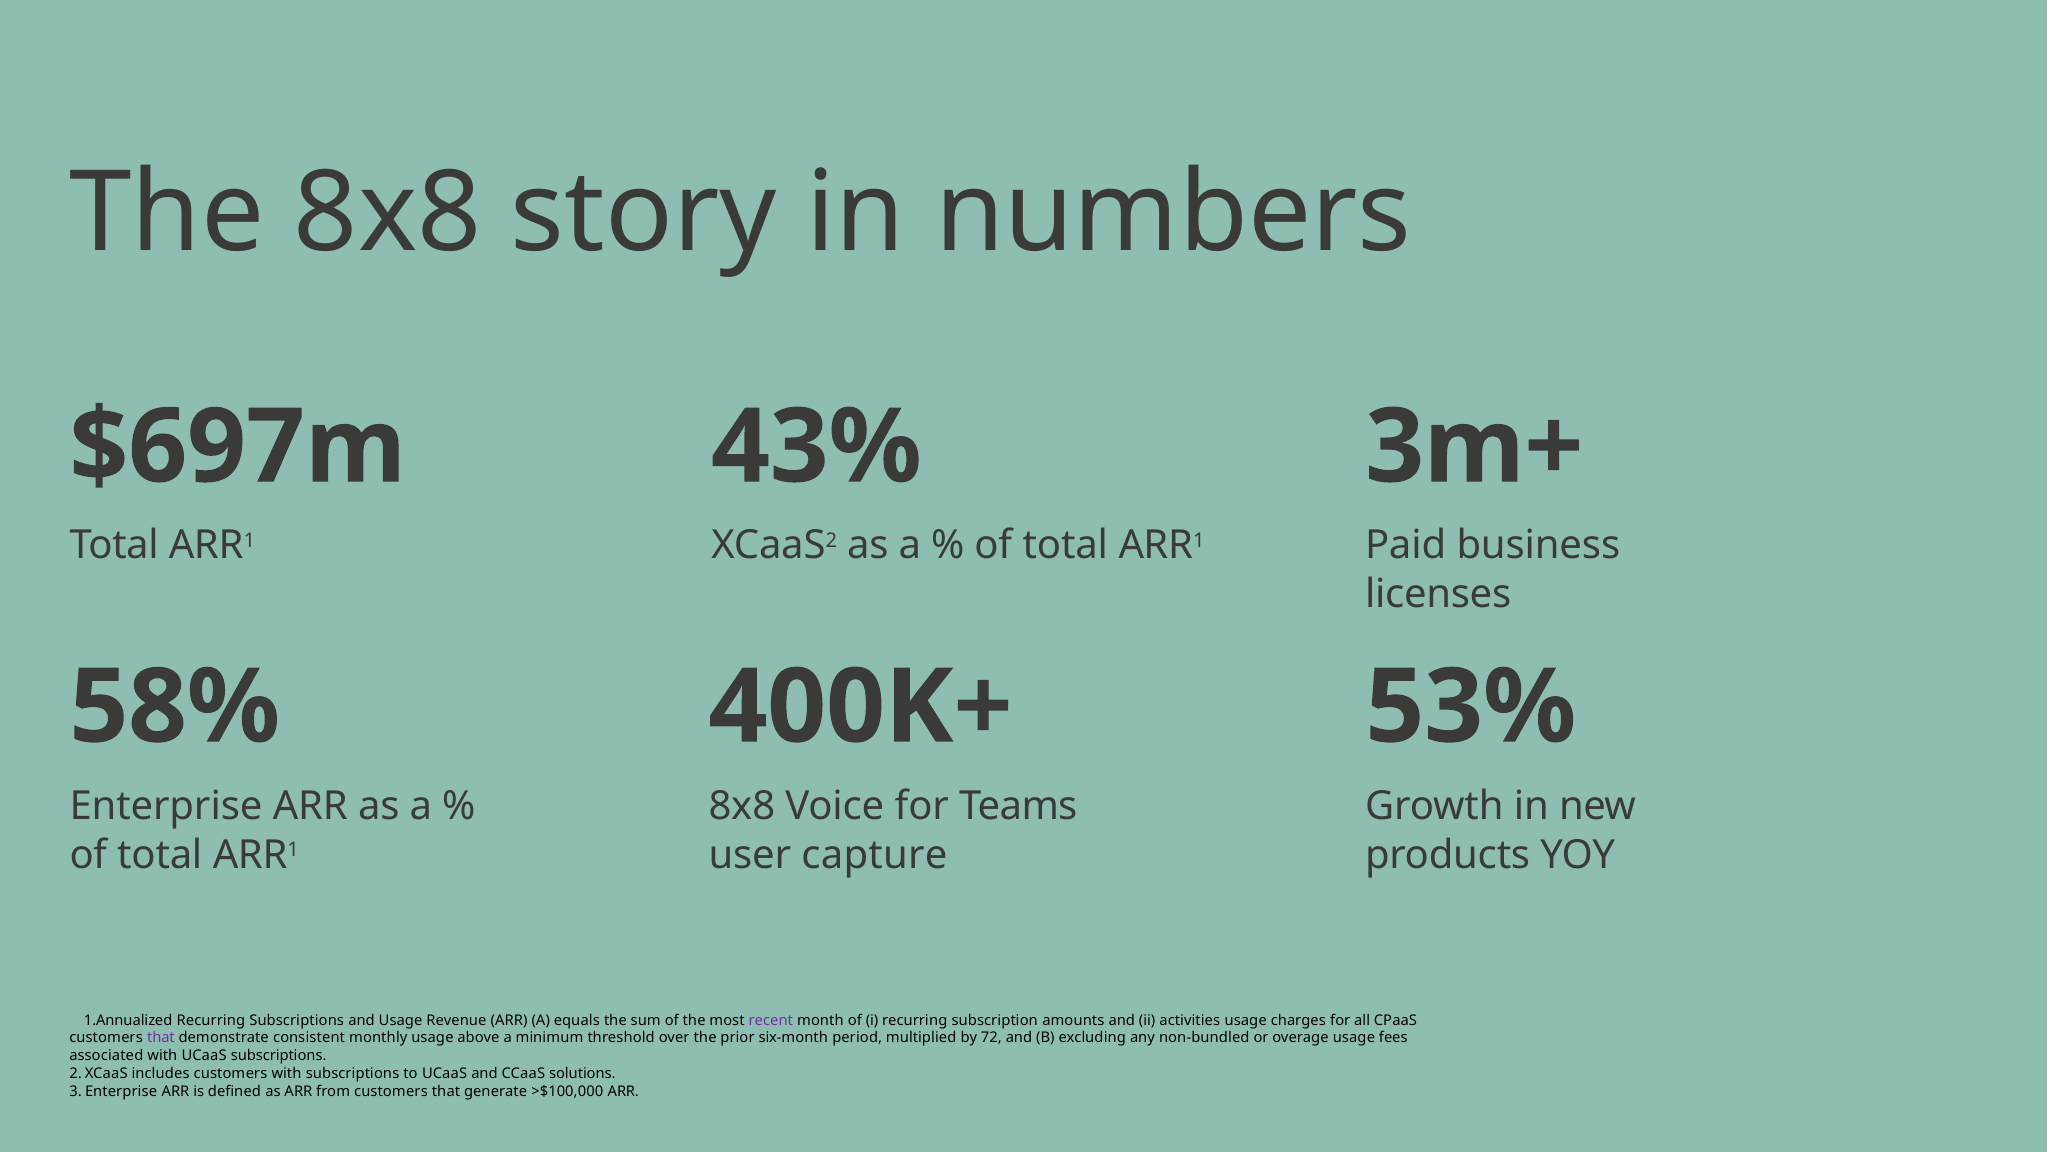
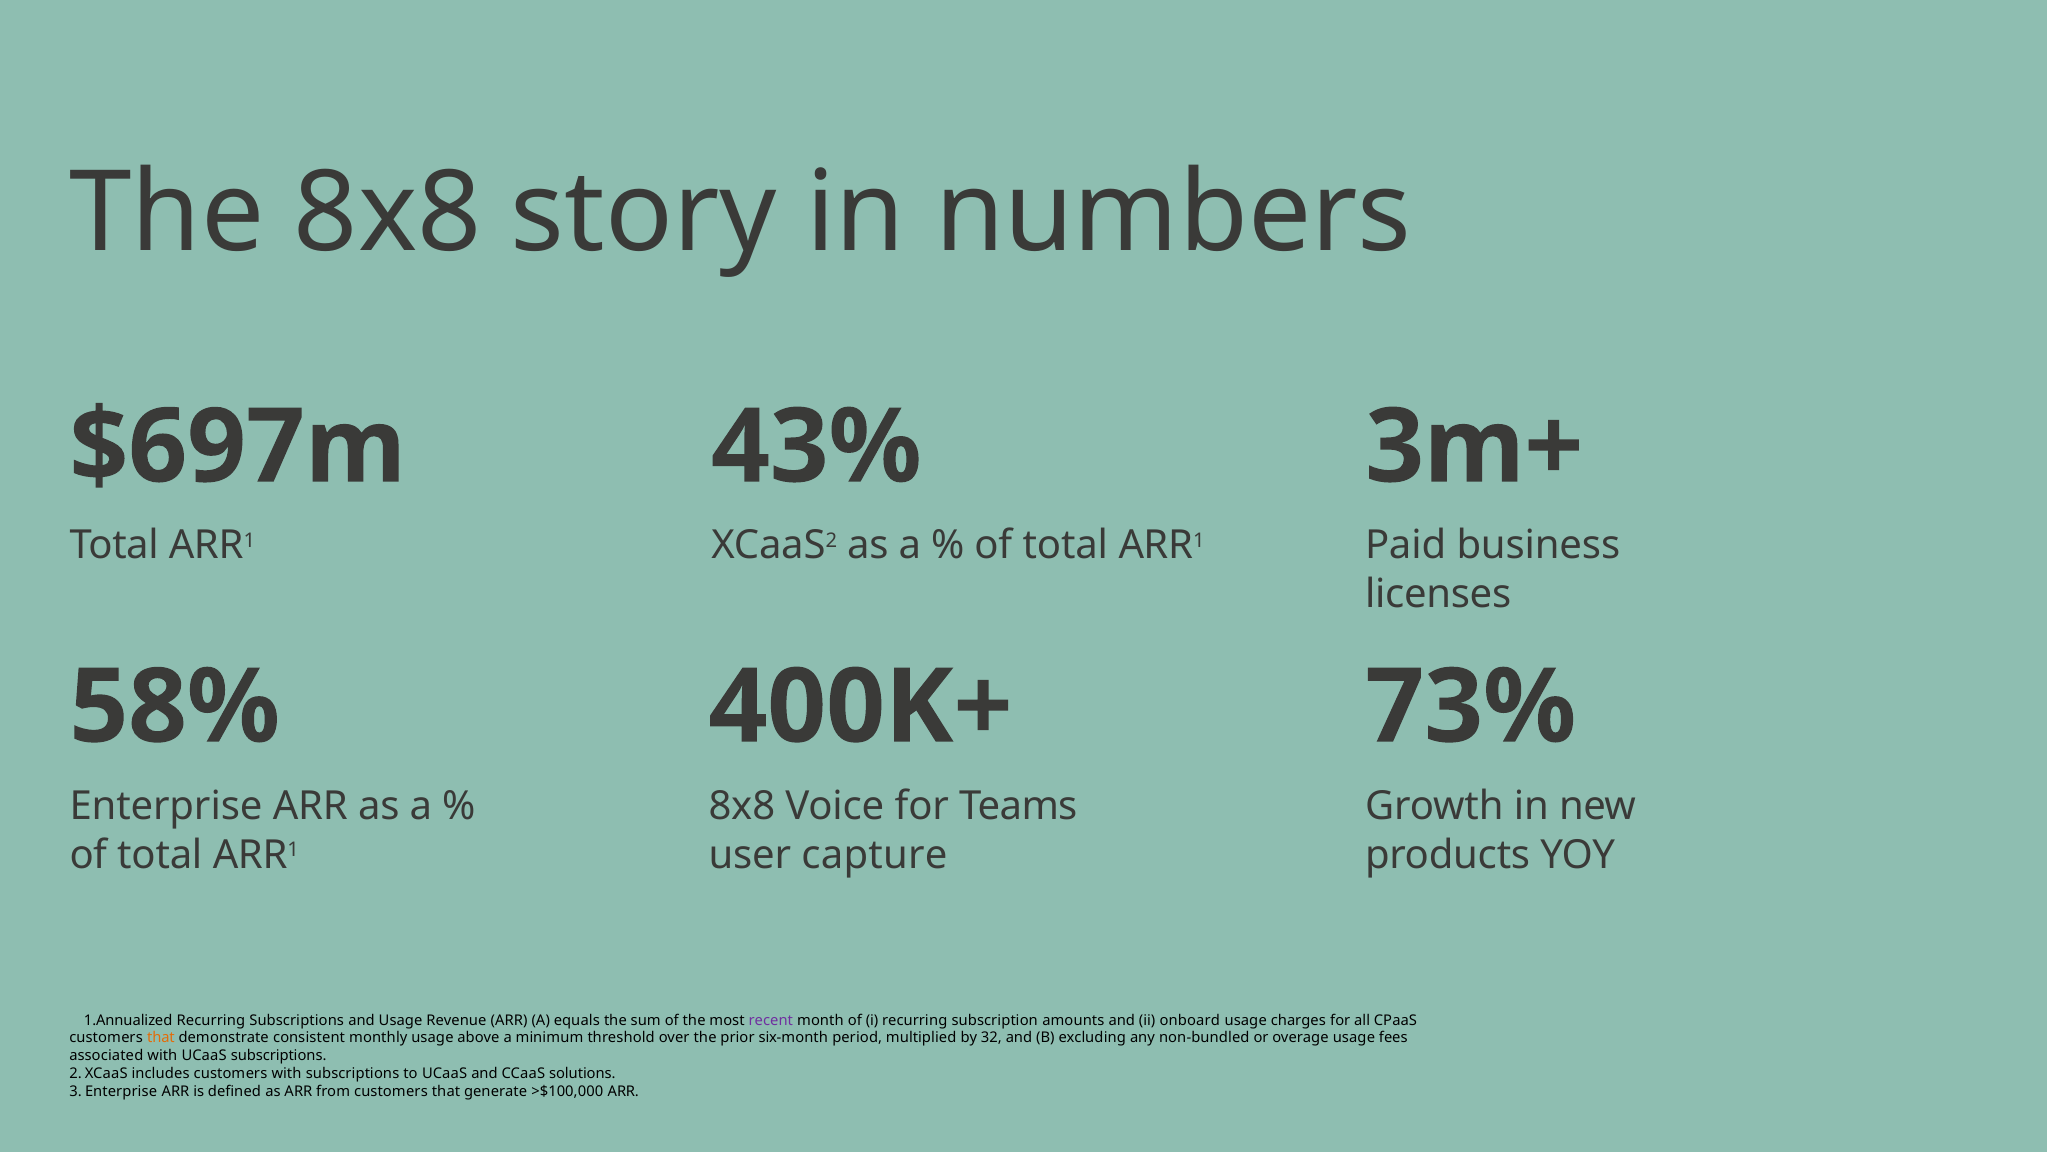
53%: 53% -> 73%
activities: activities -> onboard
that at (161, 1038) colour: purple -> orange
72: 72 -> 32
